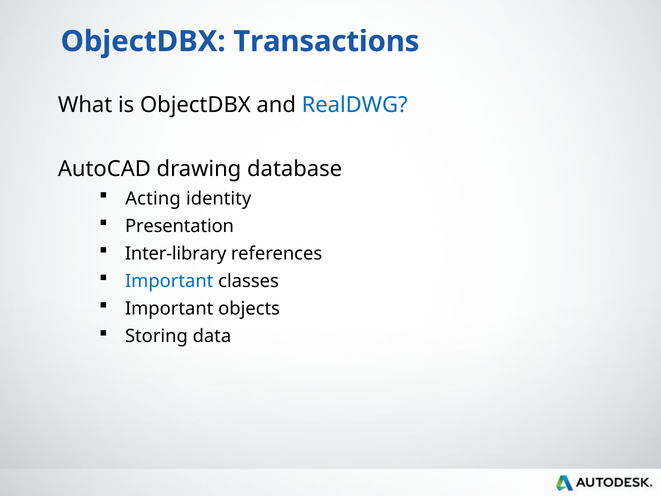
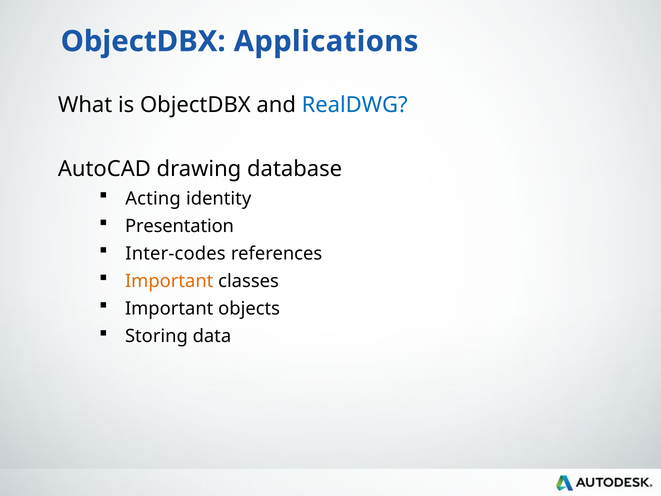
Transactions: Transactions -> Applications
Inter-library: Inter-library -> Inter-codes
Important at (169, 281) colour: blue -> orange
